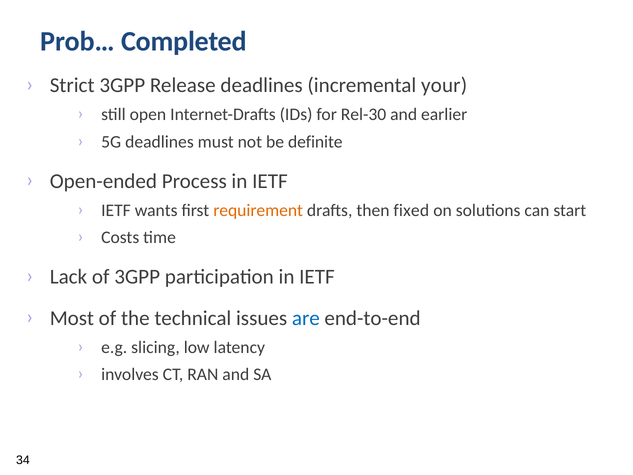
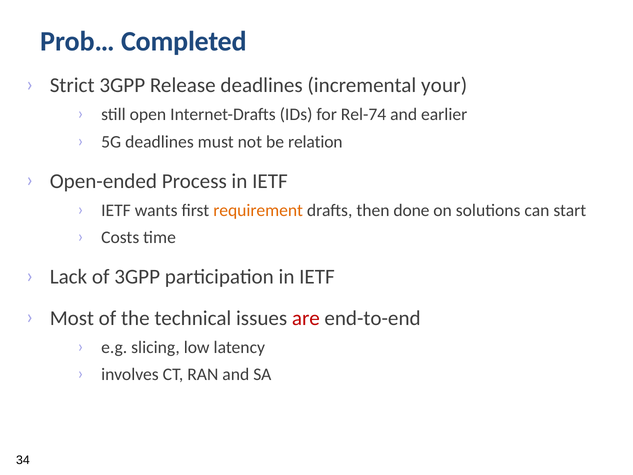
Rel-30: Rel-30 -> Rel-74
definite: definite -> relation
fixed: fixed -> done
are colour: blue -> red
